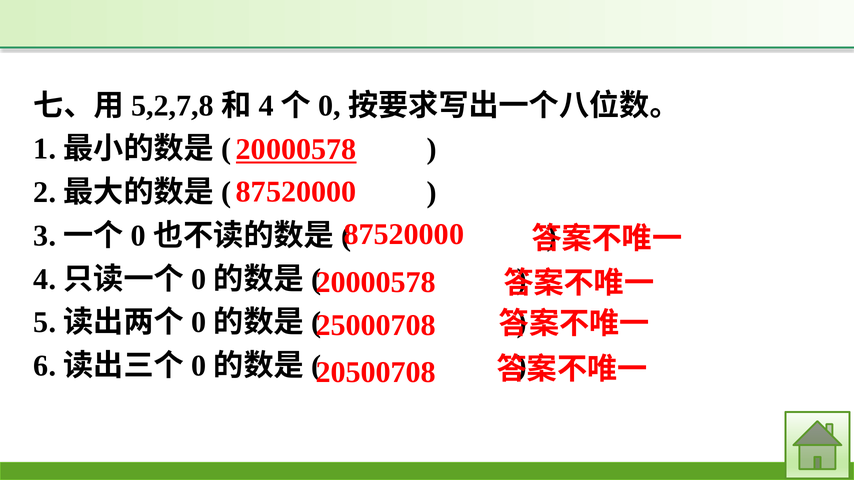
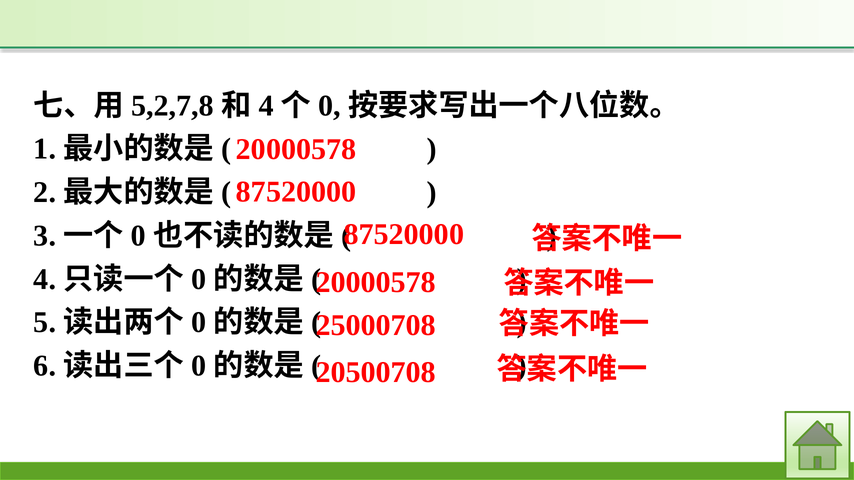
20000578 at (296, 150) underline: present -> none
